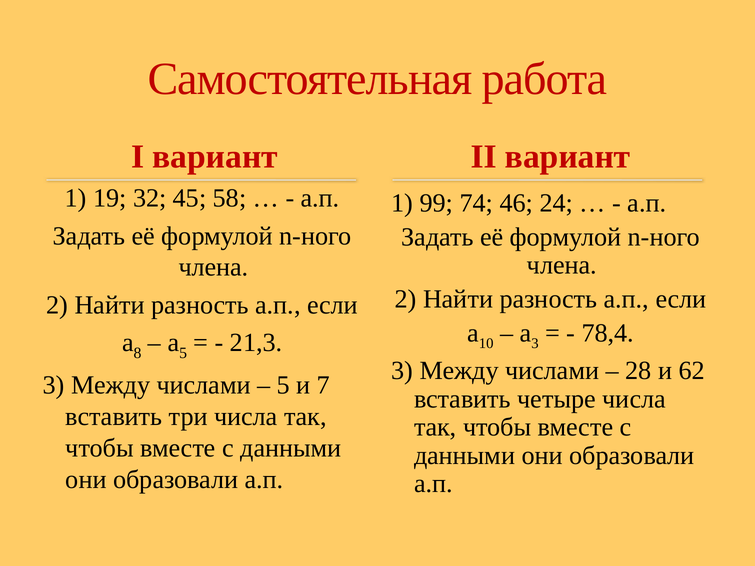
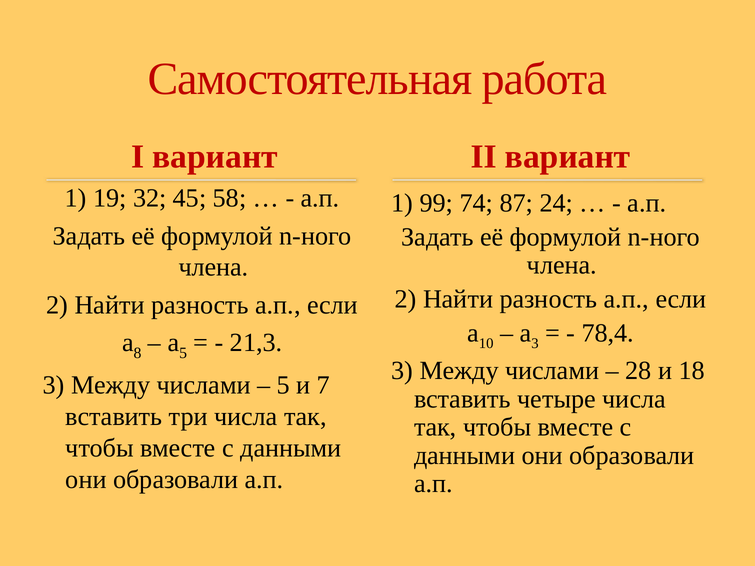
46: 46 -> 87
62: 62 -> 18
